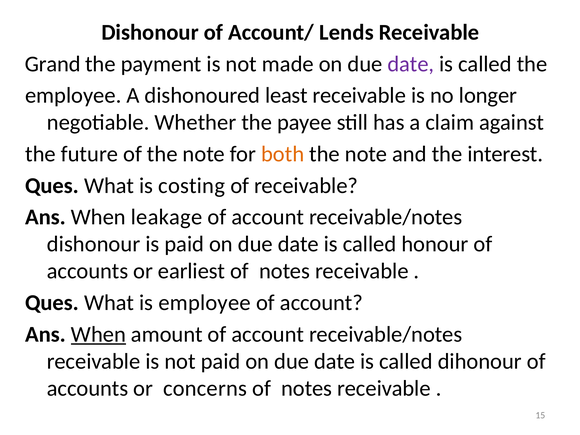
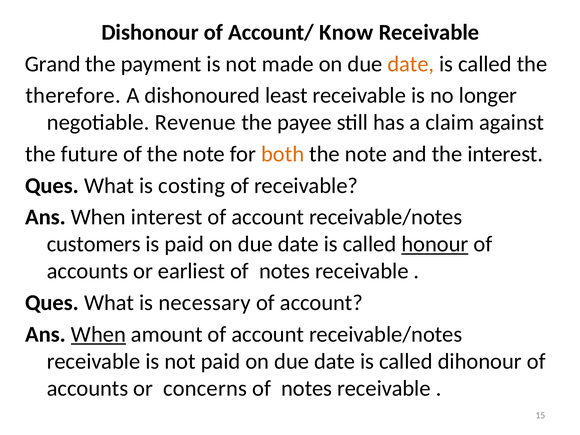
Lends: Lends -> Know
date at (411, 64) colour: purple -> orange
employee at (73, 96): employee -> therefore
Whether: Whether -> Revenue
When leakage: leakage -> interest
dishonour at (94, 244): dishonour -> customers
honour underline: none -> present
is employee: employee -> necessary
